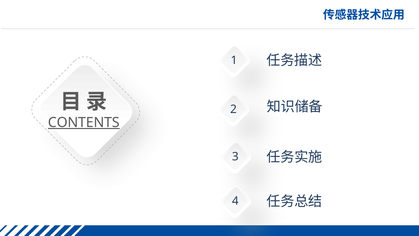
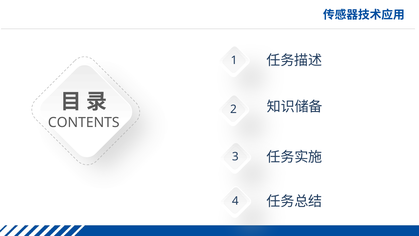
CONTENTS underline: present -> none
